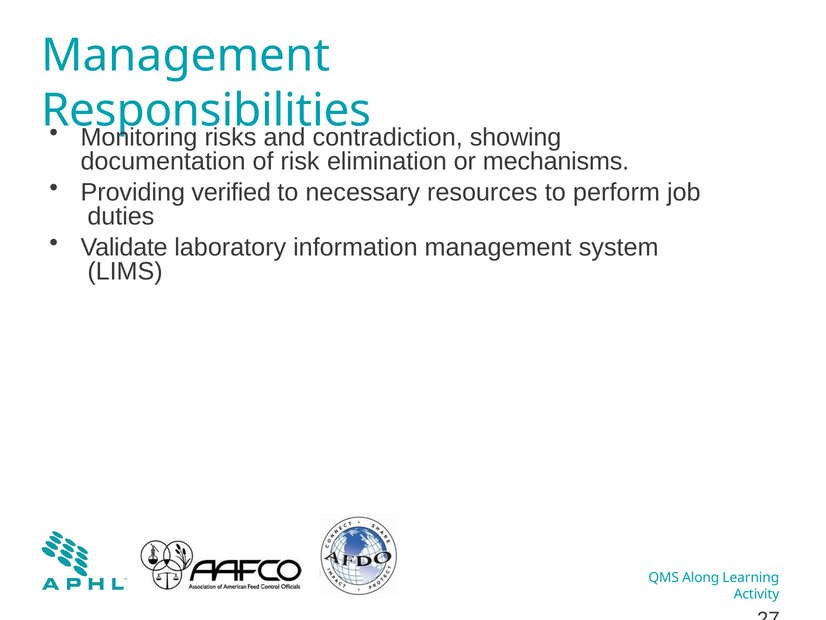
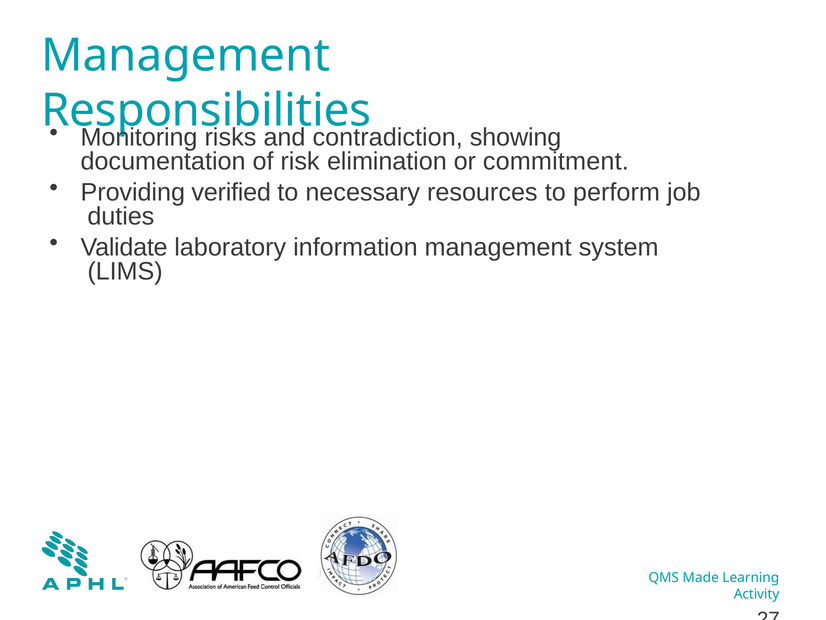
mechanisms: mechanisms -> commitment
Along: Along -> Made
